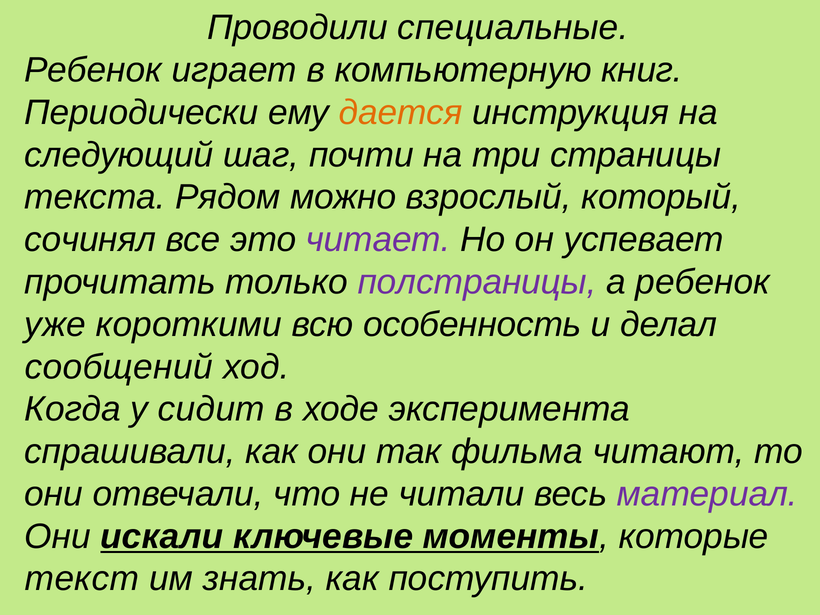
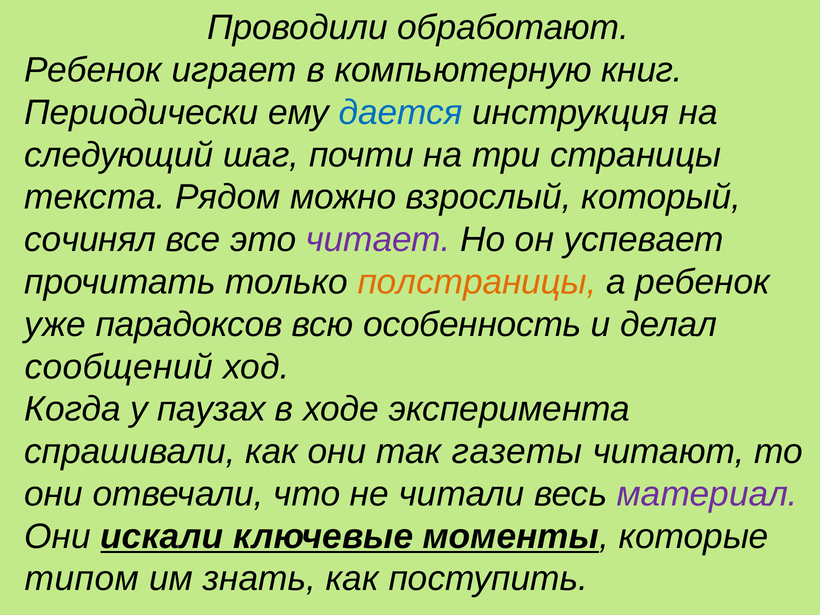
специальные: специальные -> обработают
дается colour: orange -> blue
полстраницы colour: purple -> orange
короткими: короткими -> парадоксов
сидит: сидит -> паузах
фильма: фильма -> газеты
текст: текст -> типом
